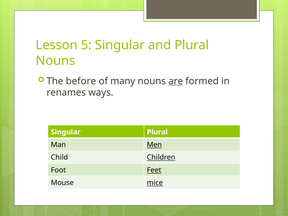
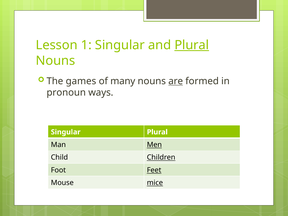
5: 5 -> 1
Plural at (192, 45) underline: none -> present
before: before -> games
renames: renames -> pronoun
